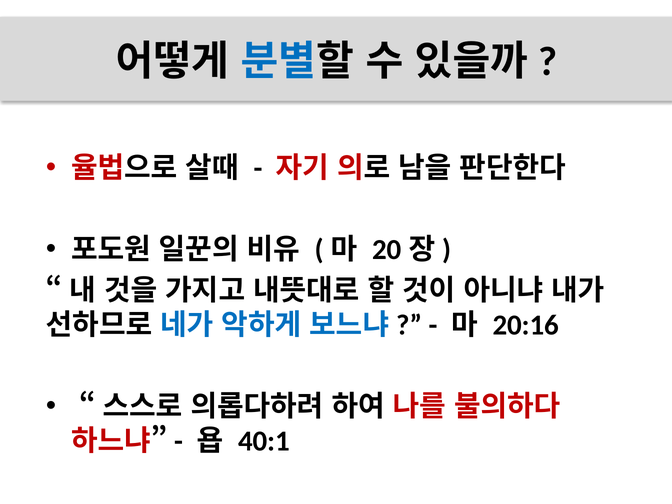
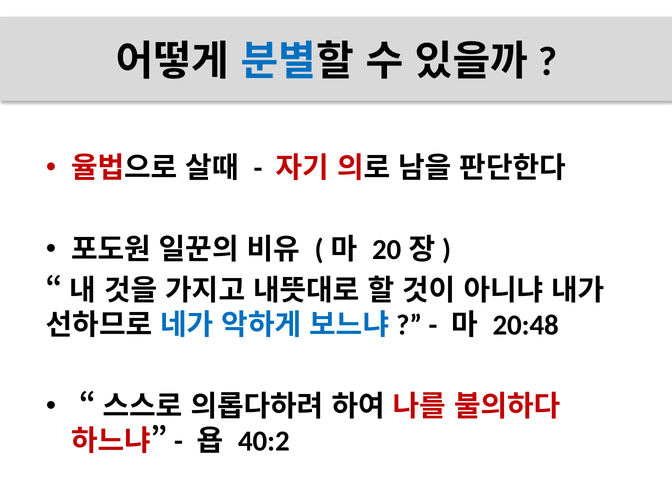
20:16: 20:16 -> 20:48
40:1: 40:1 -> 40:2
